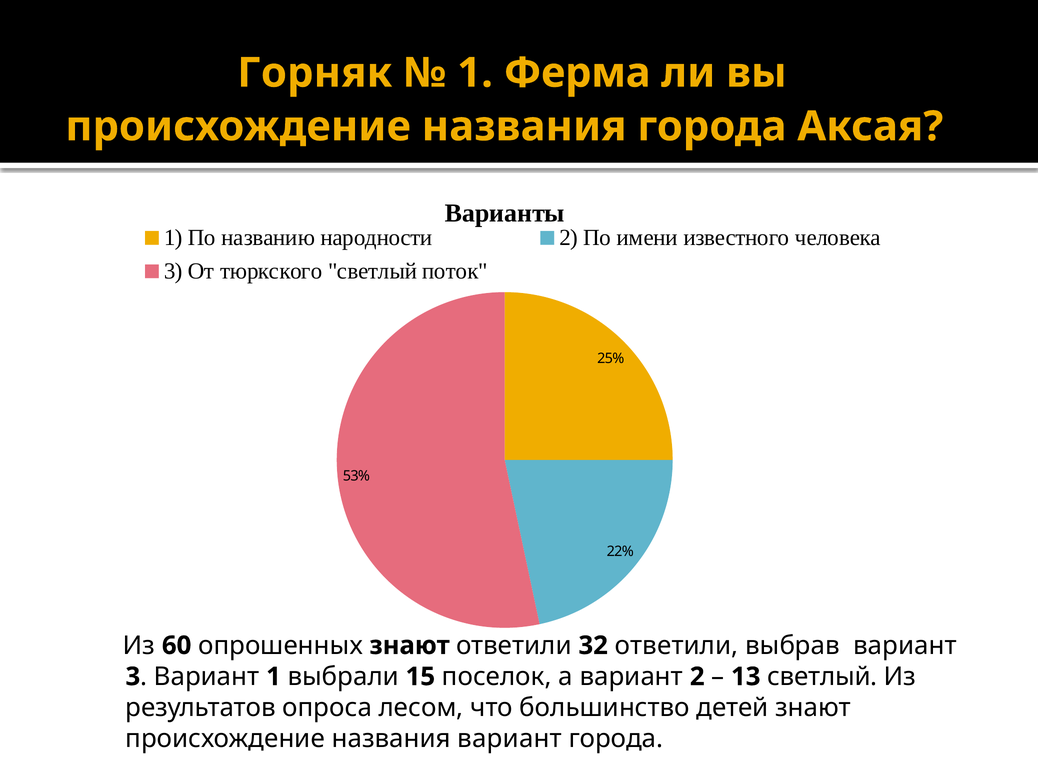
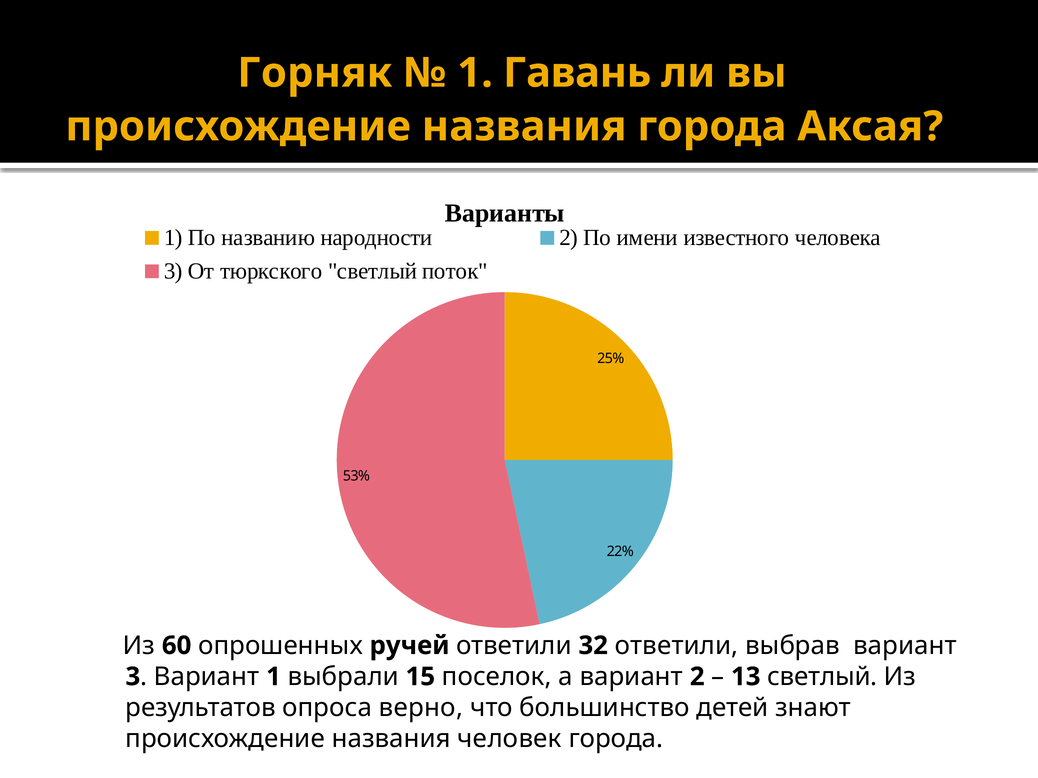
Ферма: Ферма -> Гавань
опрошенных знают: знают -> ручей
лесом: лесом -> верно
названия вариант: вариант -> человек
